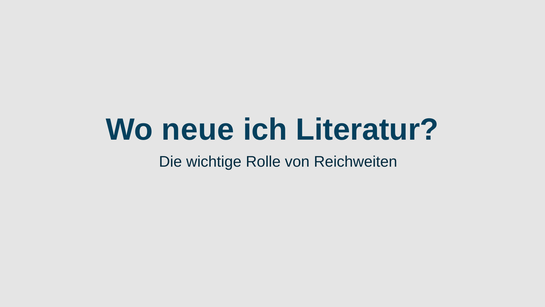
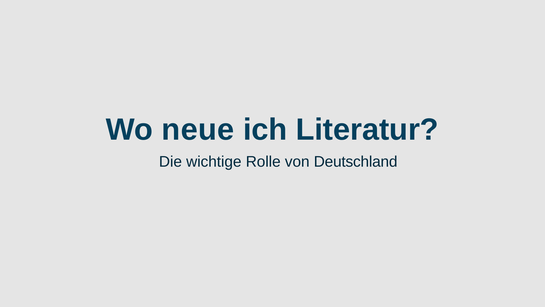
Reichweiten: Reichweiten -> Deutschland
